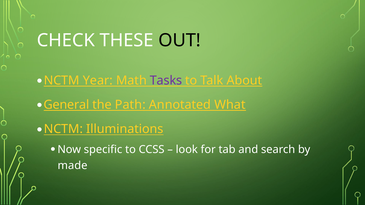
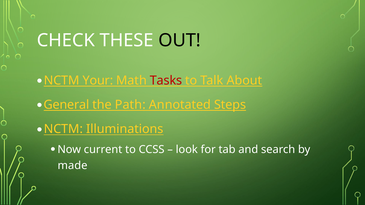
Year: Year -> Your
Tasks colour: purple -> red
What: What -> Steps
specific: specific -> current
